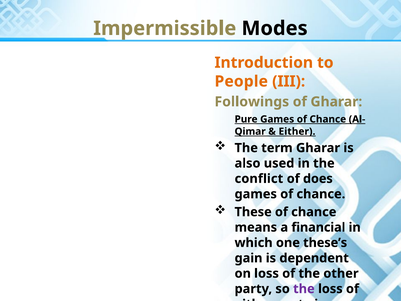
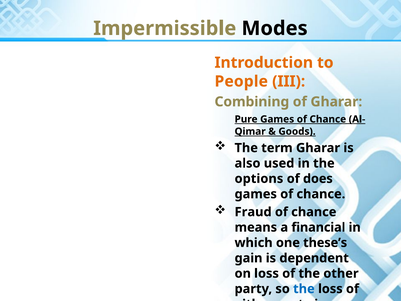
Followings: Followings -> Combining
Either at (297, 131): Either -> Goods
conflict: conflict -> options
These: These -> Fraud
the at (304, 289) colour: purple -> blue
